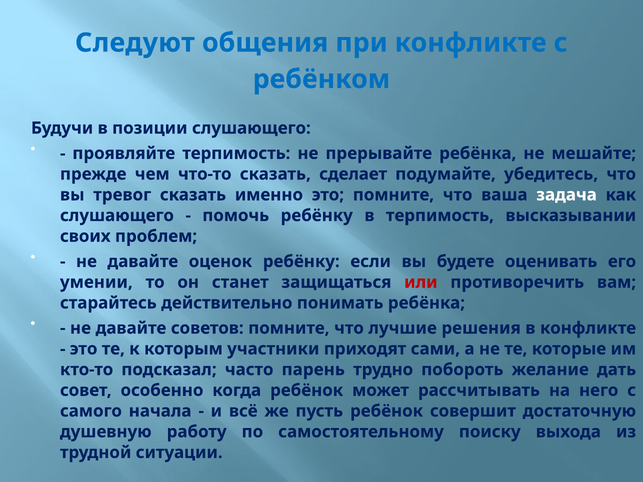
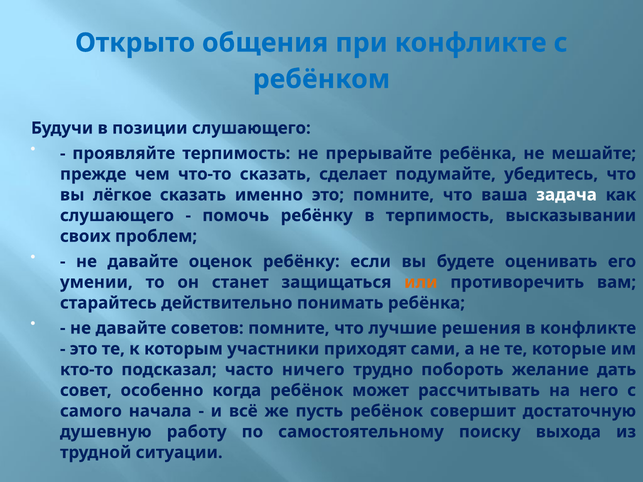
Следуют: Следуют -> Открыто
тревог: тревог -> лёгкое
или colour: red -> orange
парень: парень -> ничего
